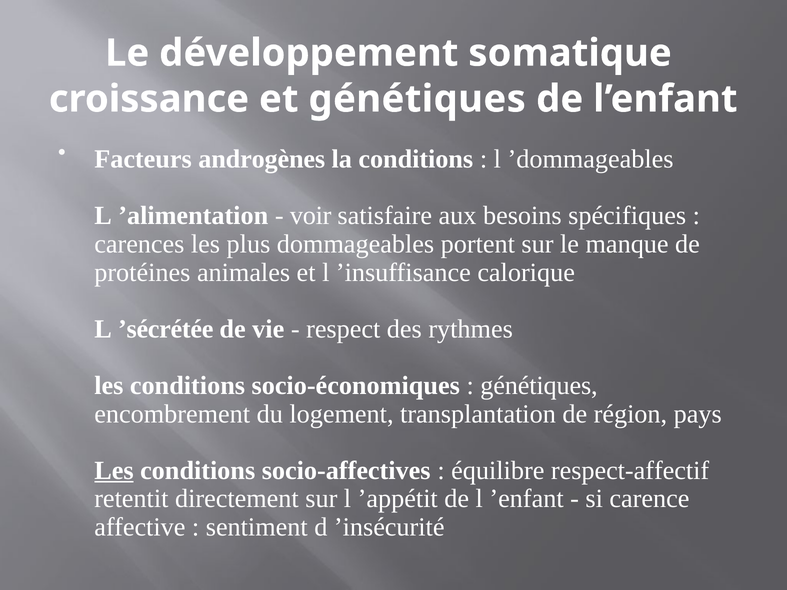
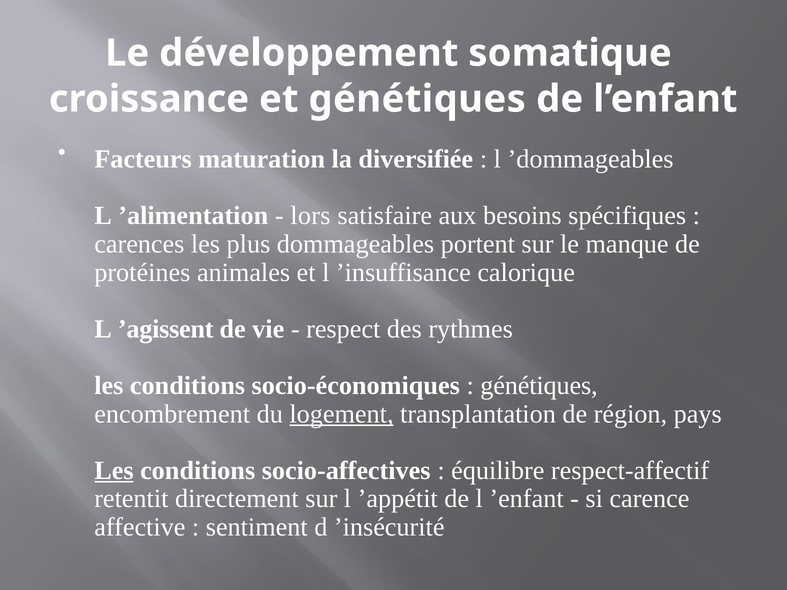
androgènes: androgènes -> maturation
la conditions: conditions -> diversifiée
voir: voir -> lors
’sécrétée: ’sécrétée -> ’agissent
logement underline: none -> present
